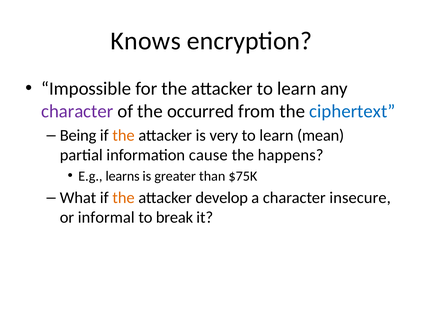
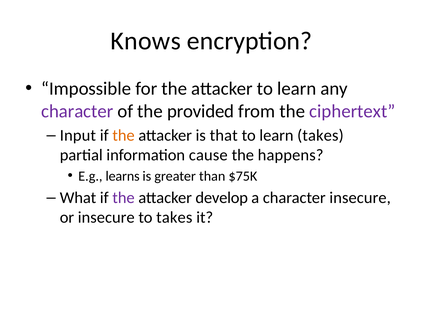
occurred: occurred -> provided
ciphertext colour: blue -> purple
Being: Being -> Input
very: very -> that
learn mean: mean -> takes
the at (124, 198) colour: orange -> purple
or informal: informal -> insecure
to break: break -> takes
